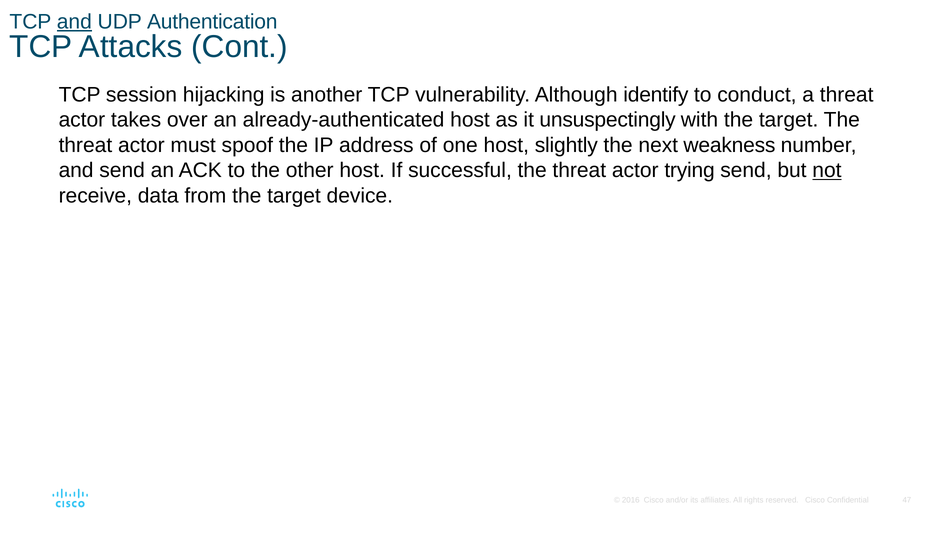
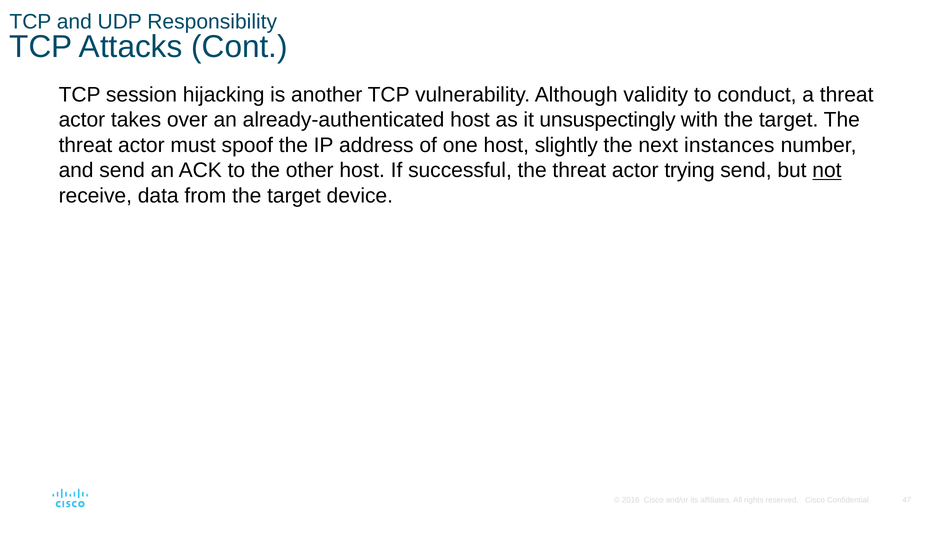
and at (74, 22) underline: present -> none
Authentication: Authentication -> Responsibility
identify: identify -> validity
weakness: weakness -> instances
